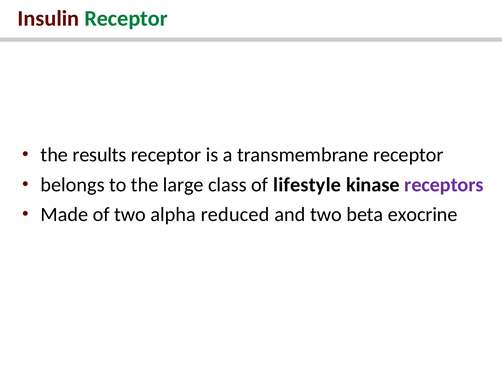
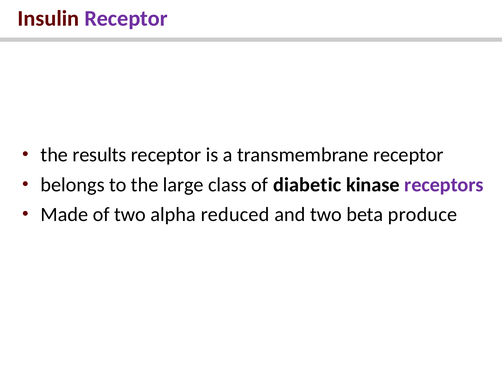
Receptor at (126, 19) colour: green -> purple
lifestyle: lifestyle -> diabetic
exocrine: exocrine -> produce
